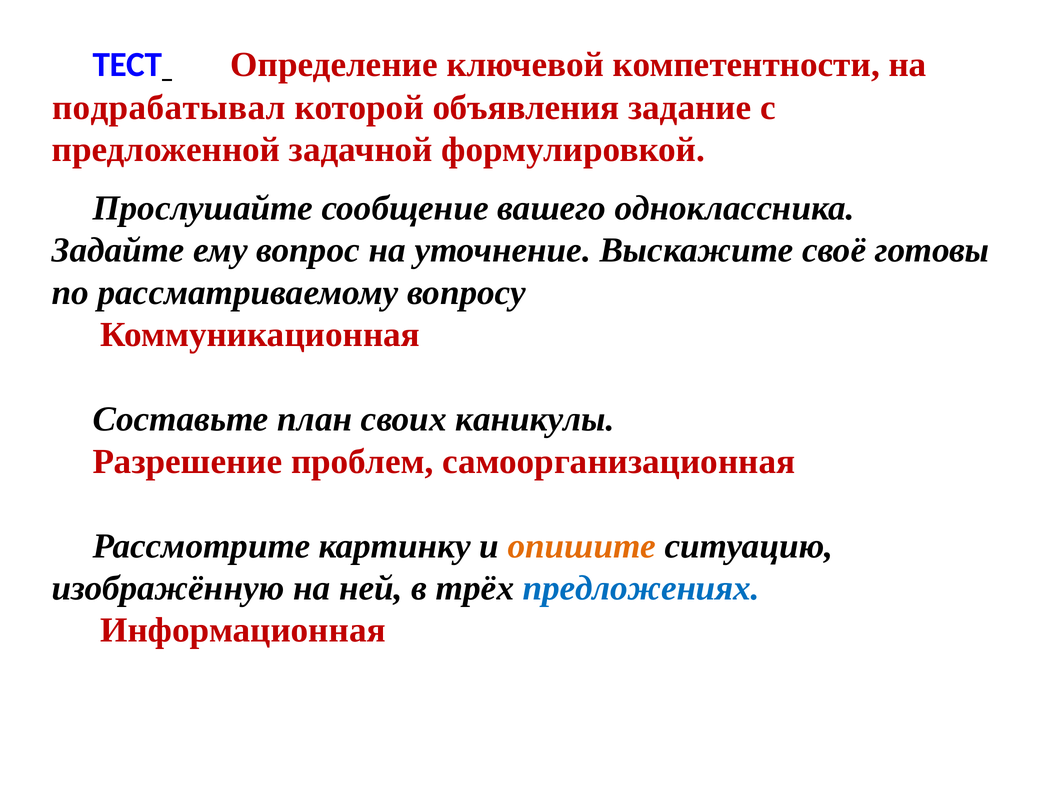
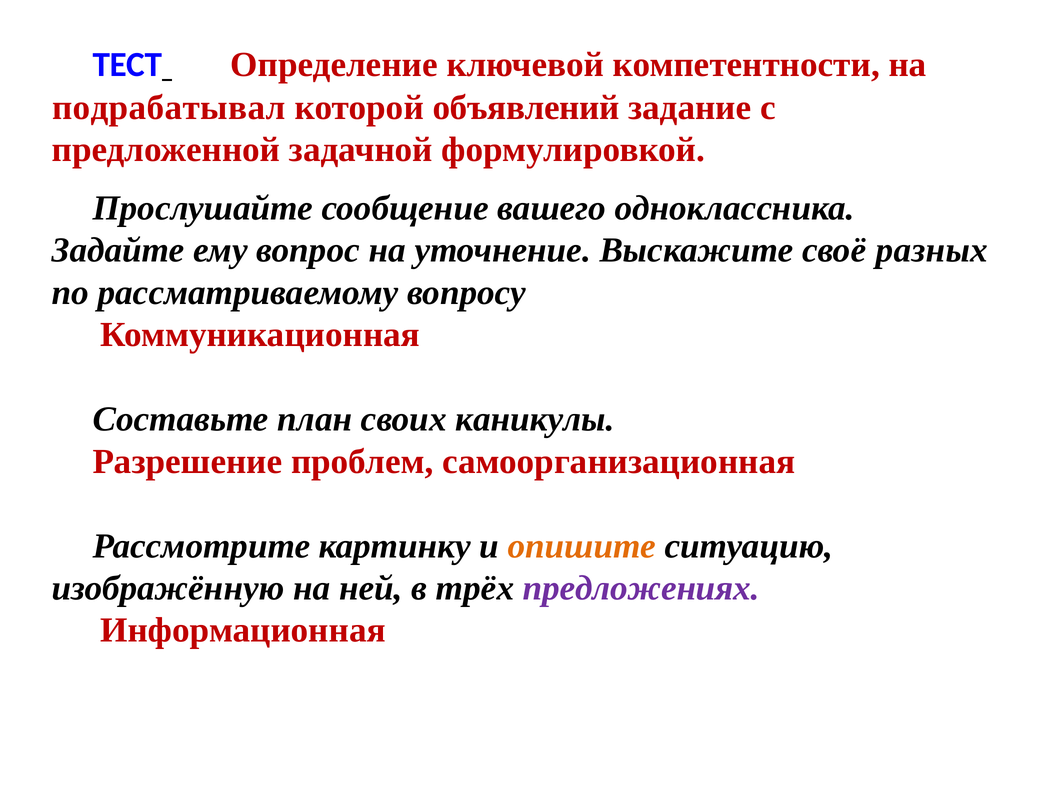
объявления: объявления -> объявлений
готовы: готовы -> разных
предложениях colour: blue -> purple
